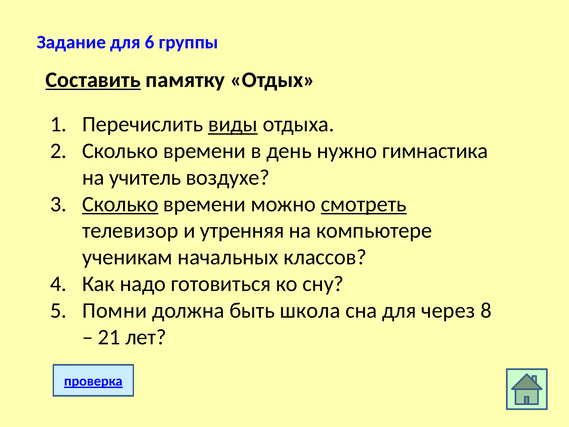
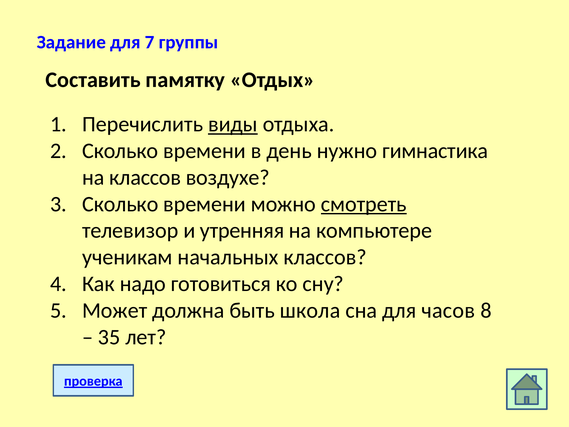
6: 6 -> 7
Составить underline: present -> none
на учитель: учитель -> классов
Сколько at (120, 204) underline: present -> none
Помни: Помни -> Может
через: через -> часов
21: 21 -> 35
